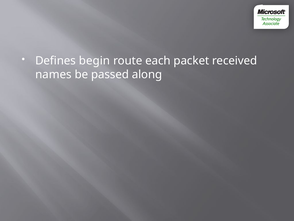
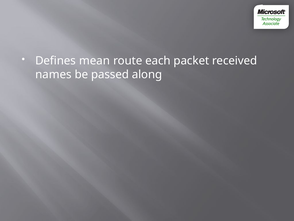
begin: begin -> mean
